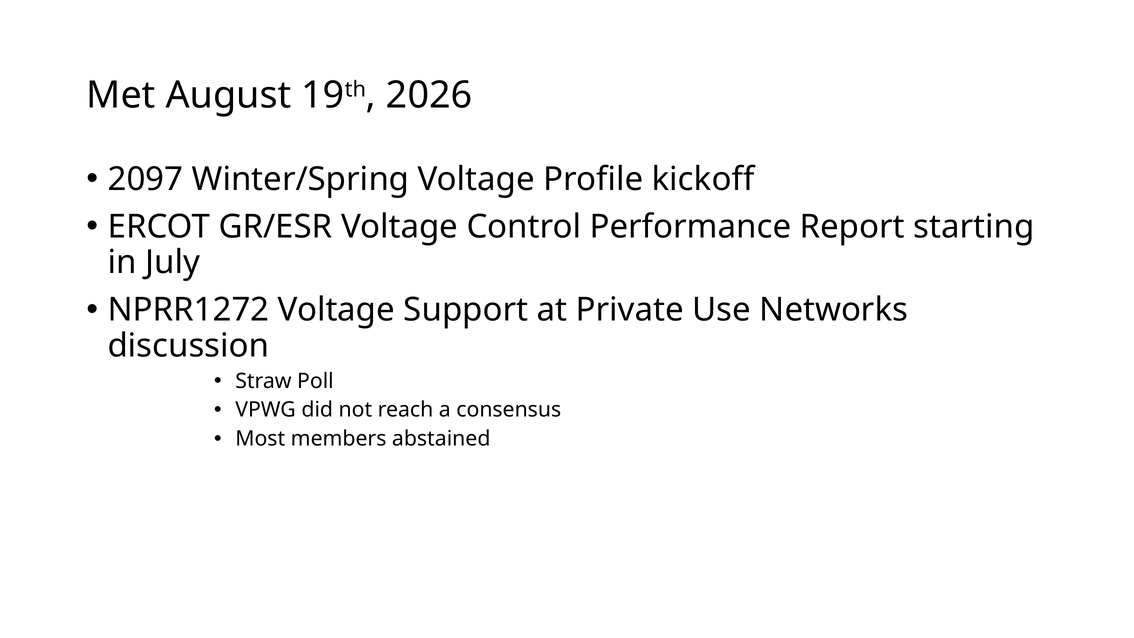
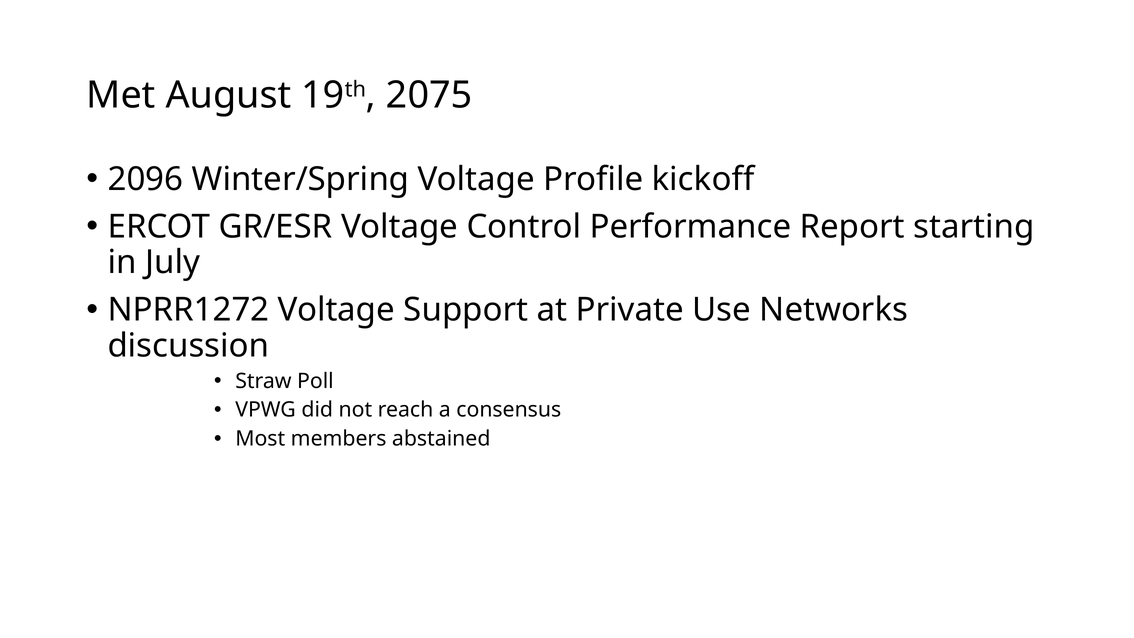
2026: 2026 -> 2075
2097: 2097 -> 2096
